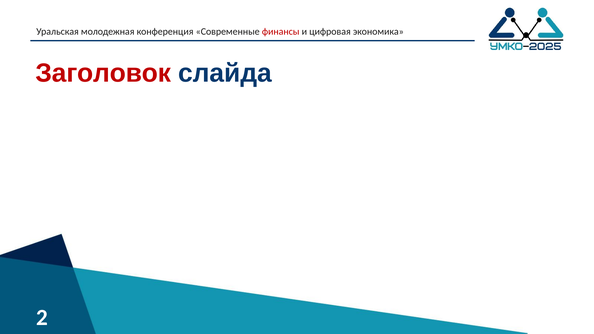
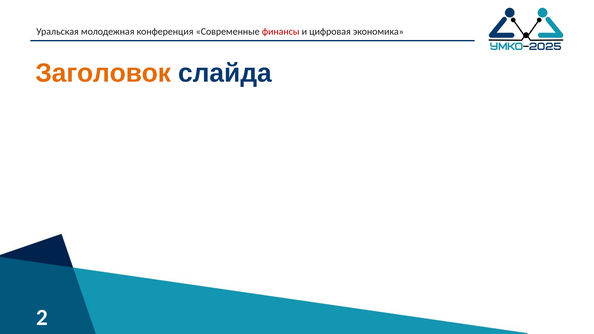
Заголовок colour: red -> orange
